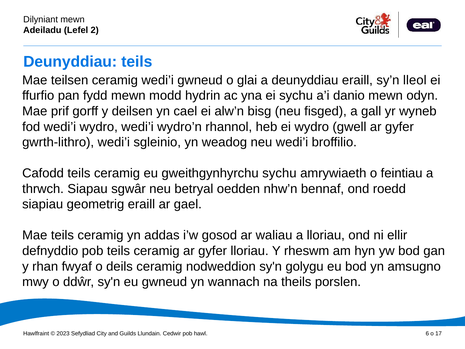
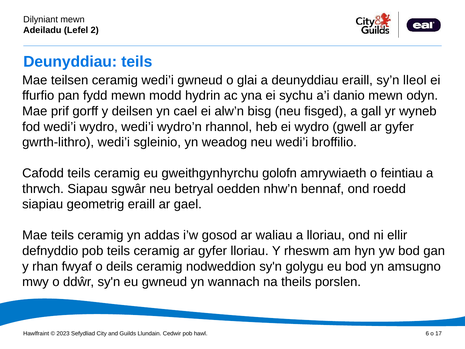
gweithgynhyrchu sychu: sychu -> golofn
